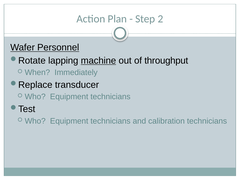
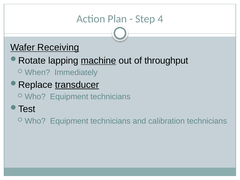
2: 2 -> 4
Personnel: Personnel -> Receiving
transducer underline: none -> present
